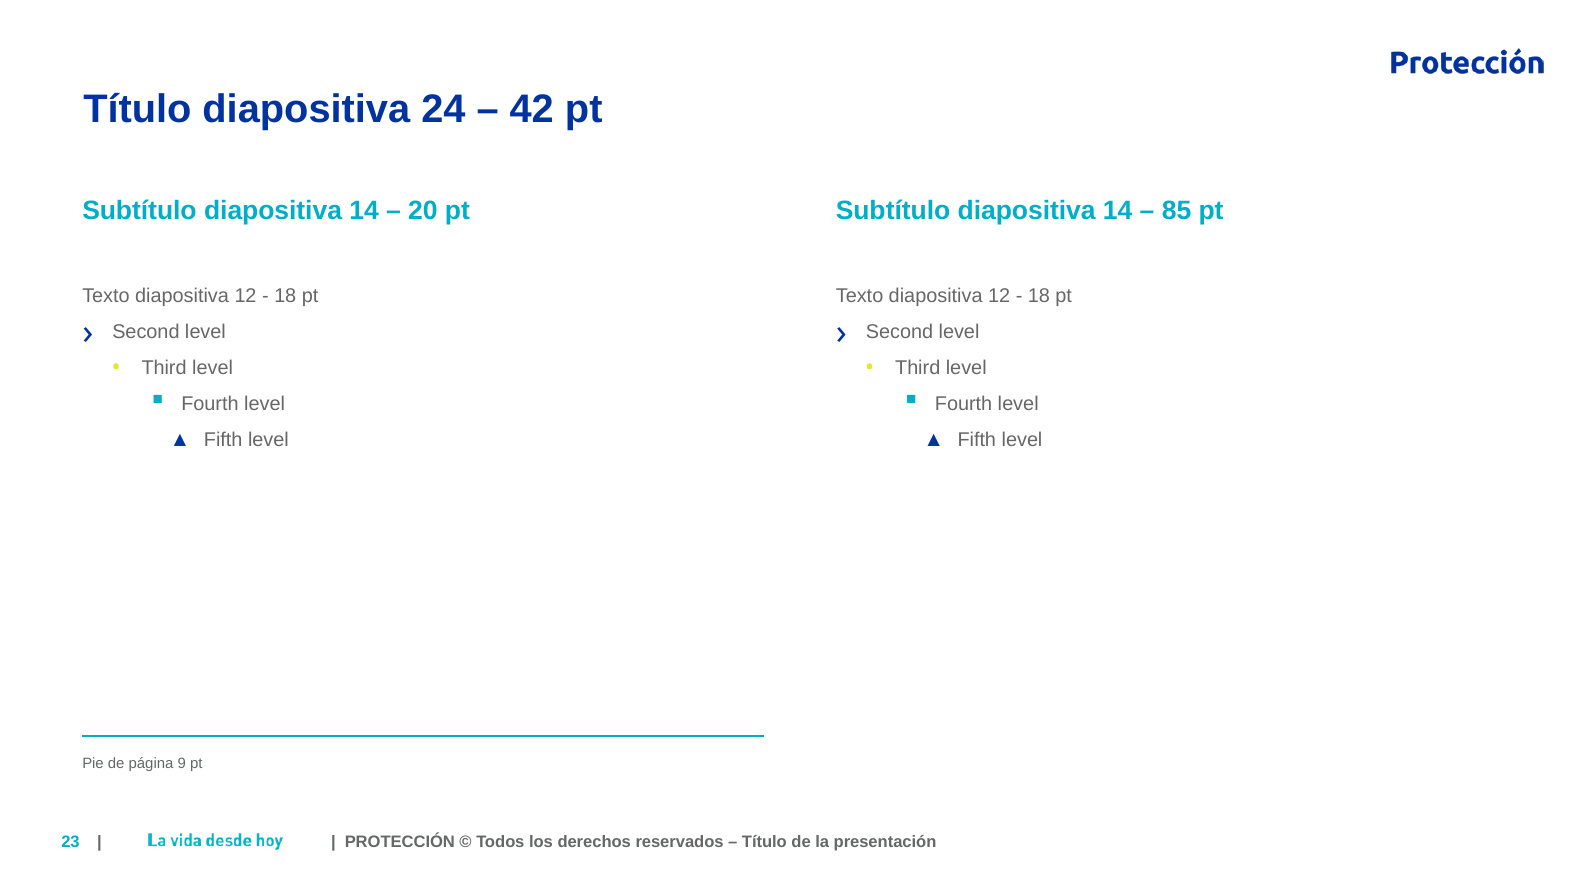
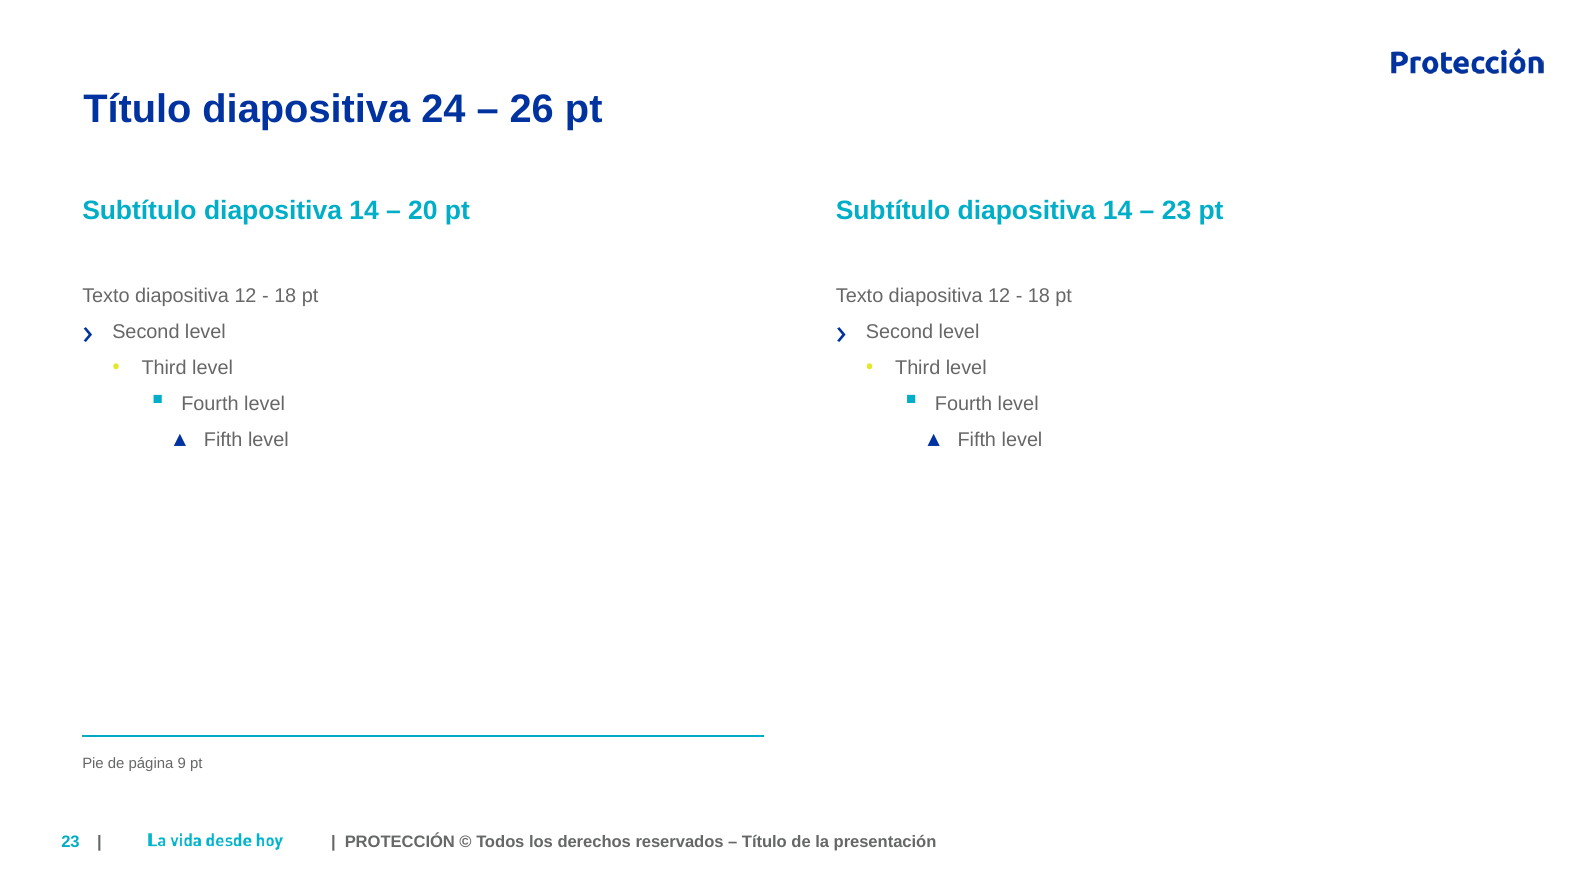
42: 42 -> 26
85 at (1177, 211): 85 -> 23
